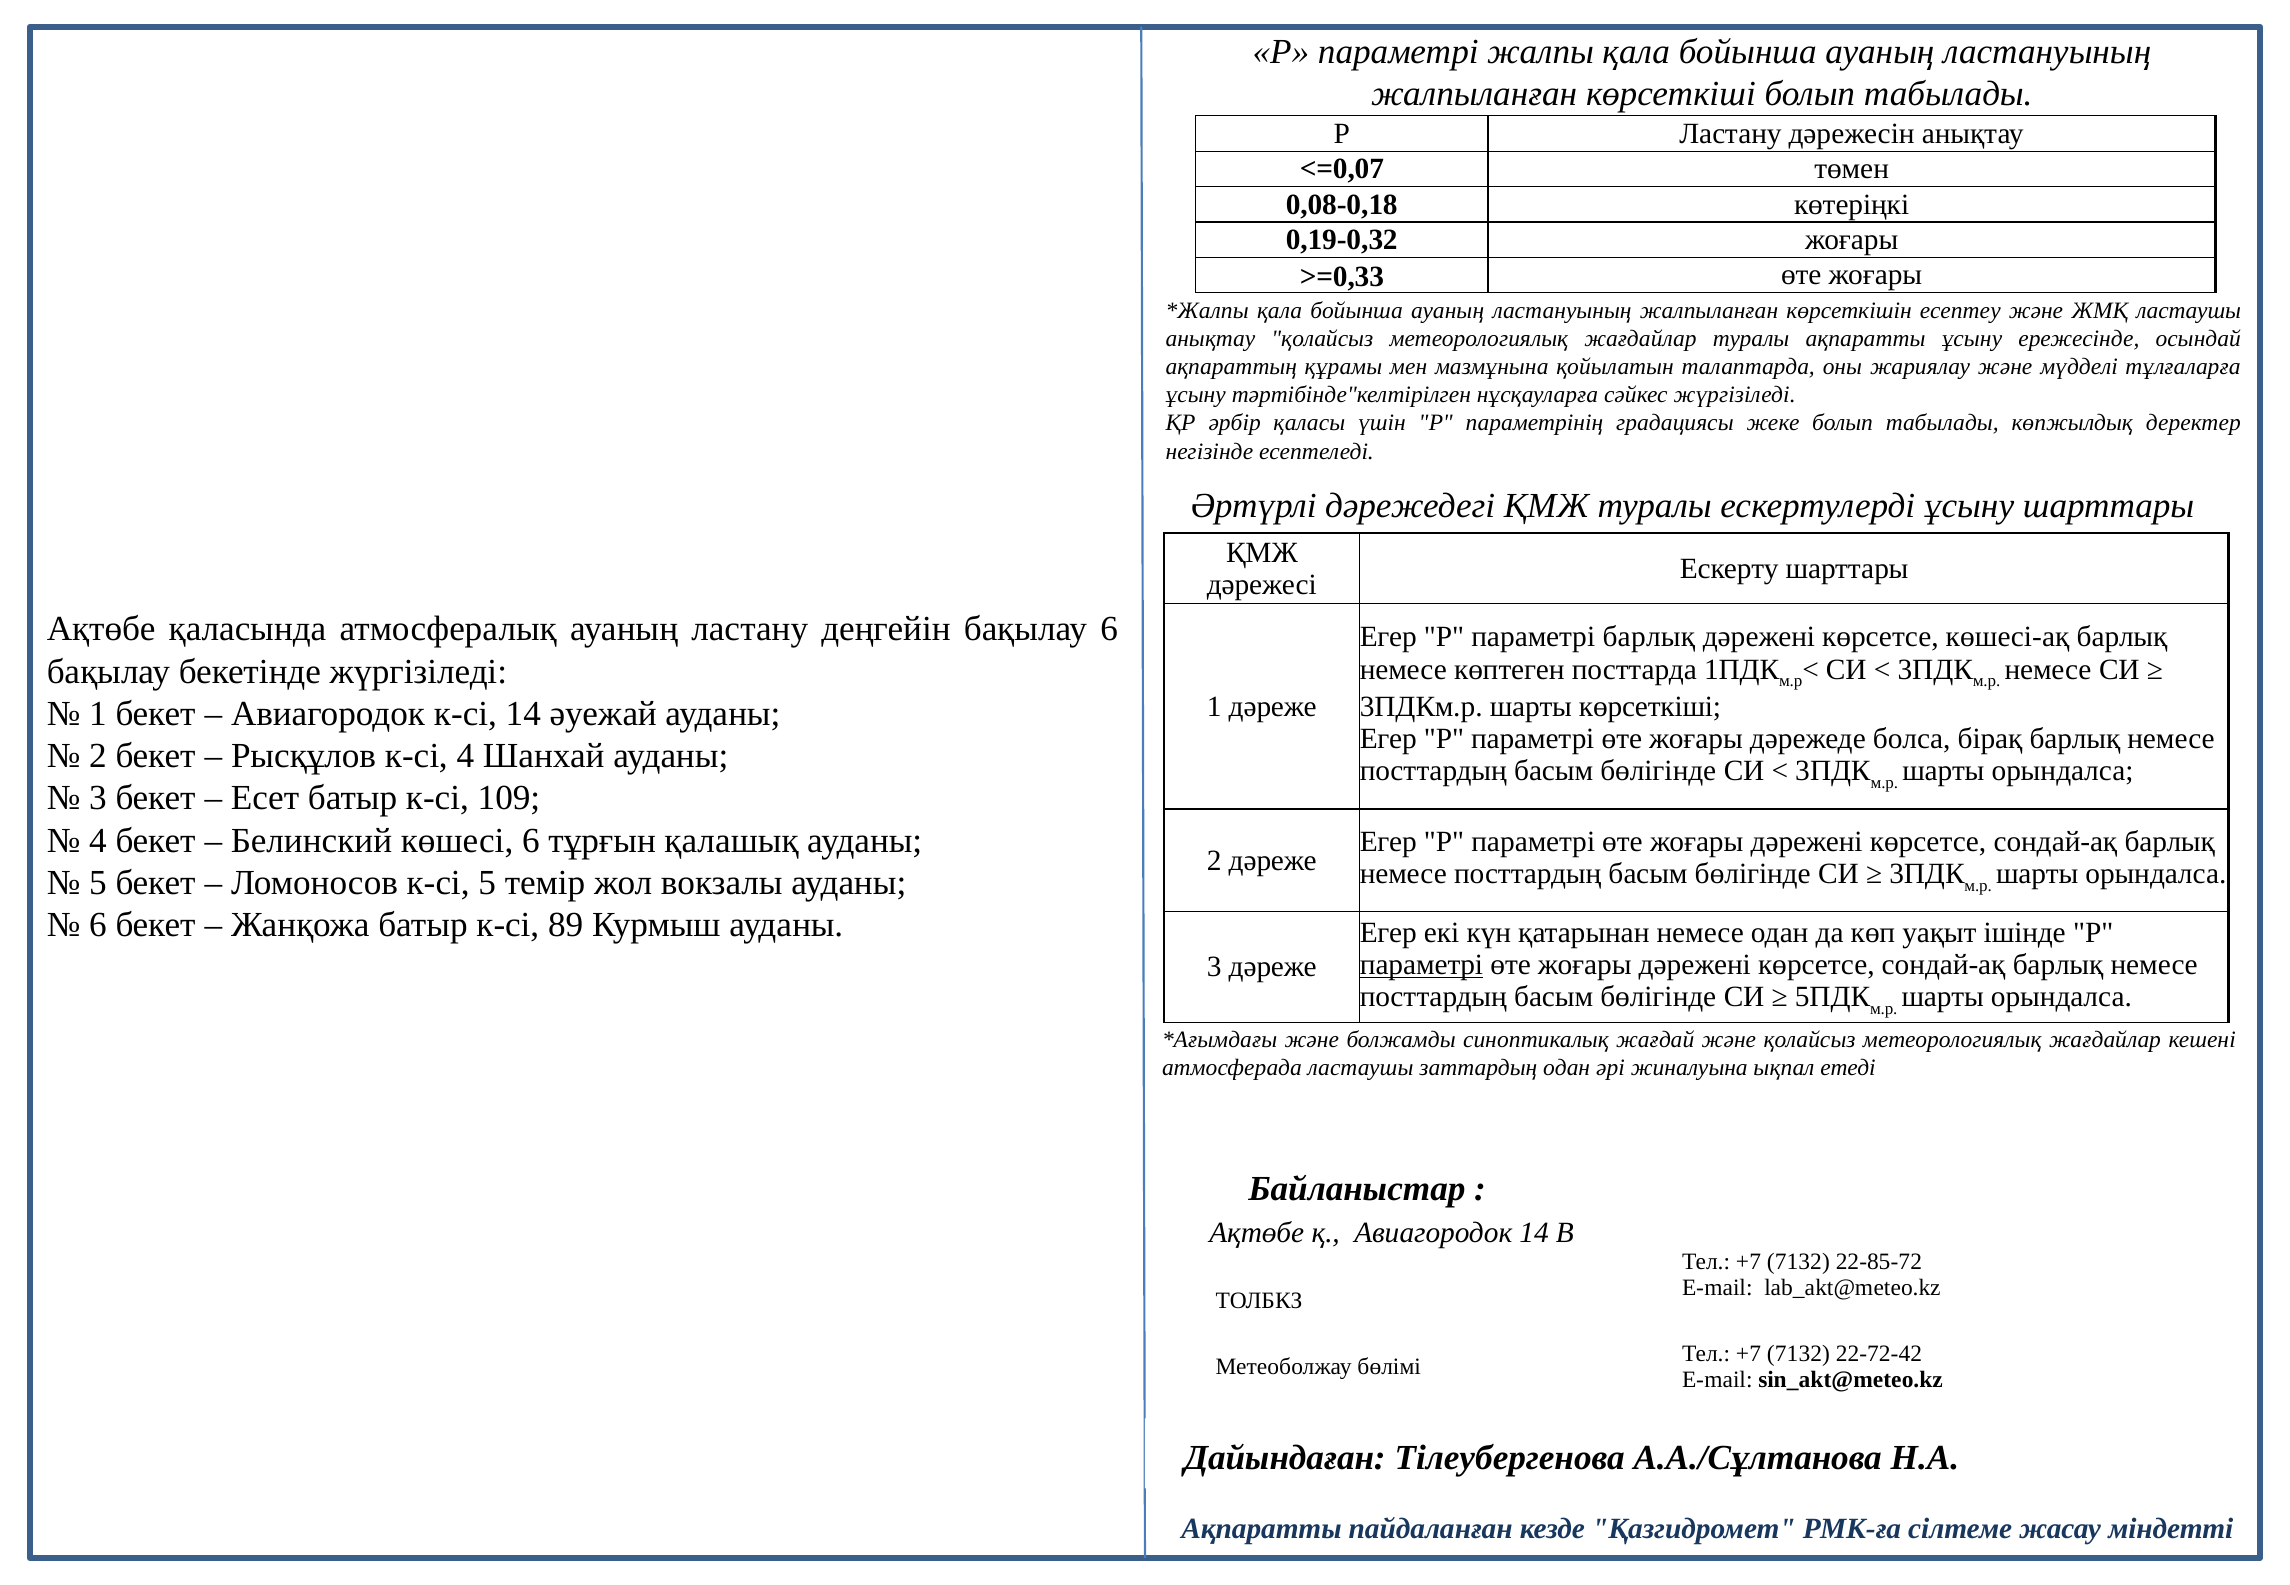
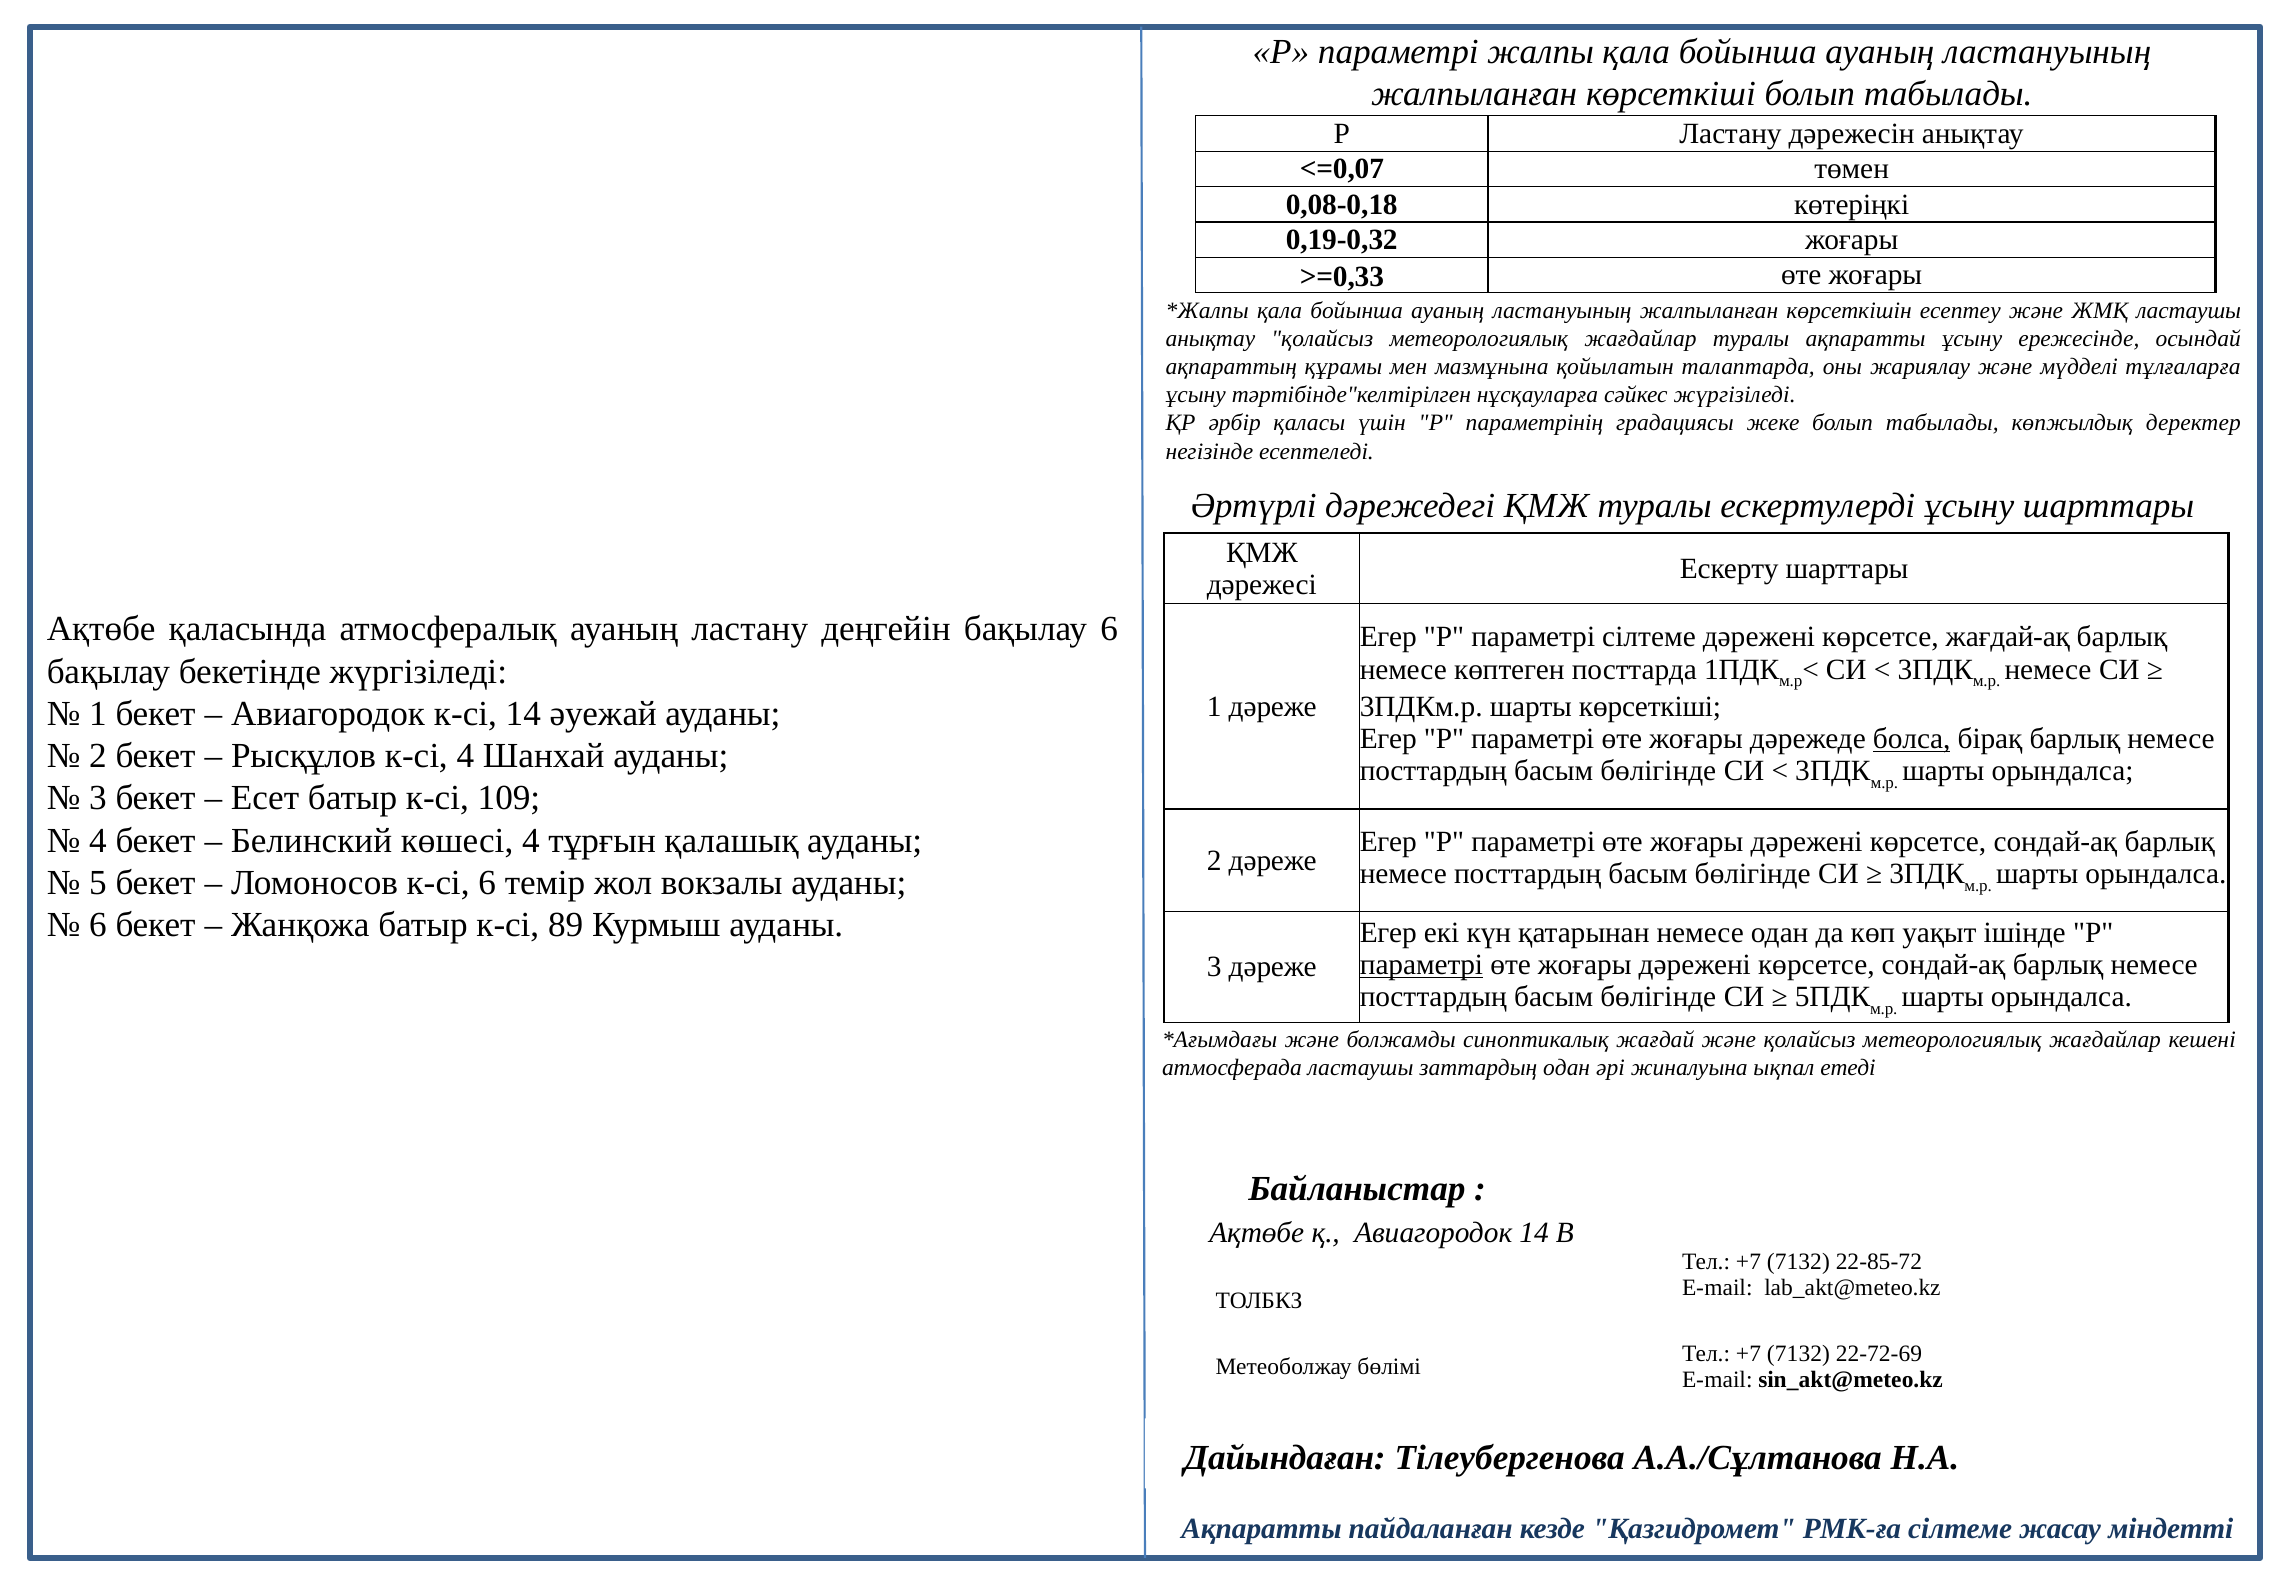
параметрі барлық: барлық -> сілтеме
көшесі-ақ: көшесі-ақ -> жағдай-ақ
болса underline: none -> present
көшесі 6: 6 -> 4
к-сі 5: 5 -> 6
22-72-42: 22-72-42 -> 22-72-69
